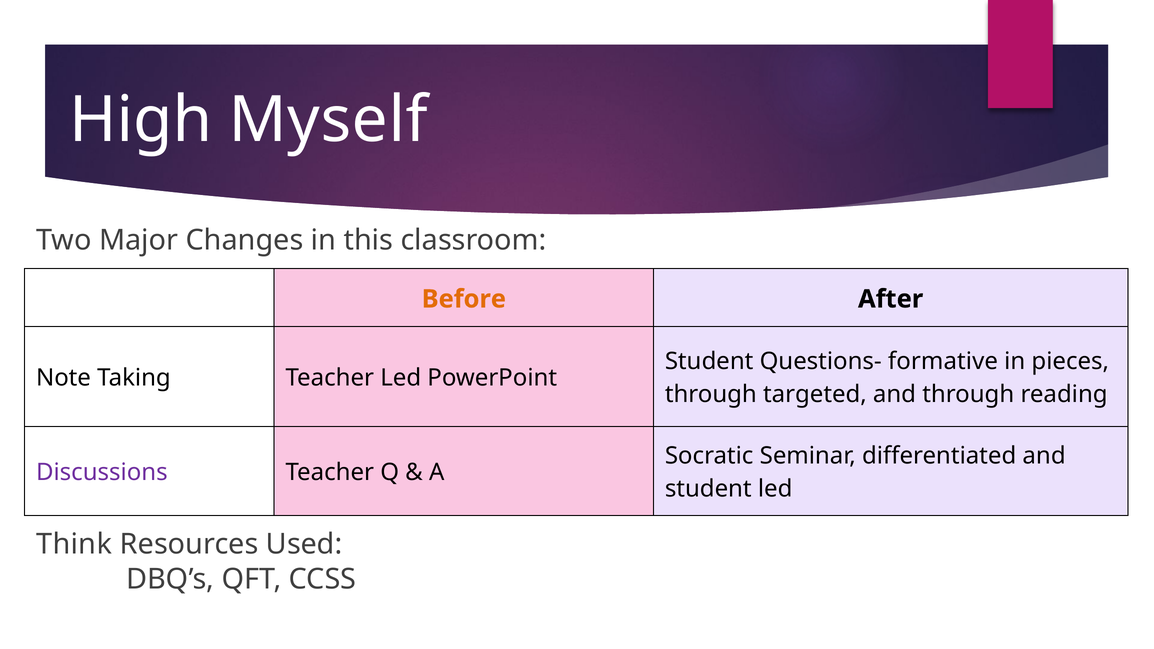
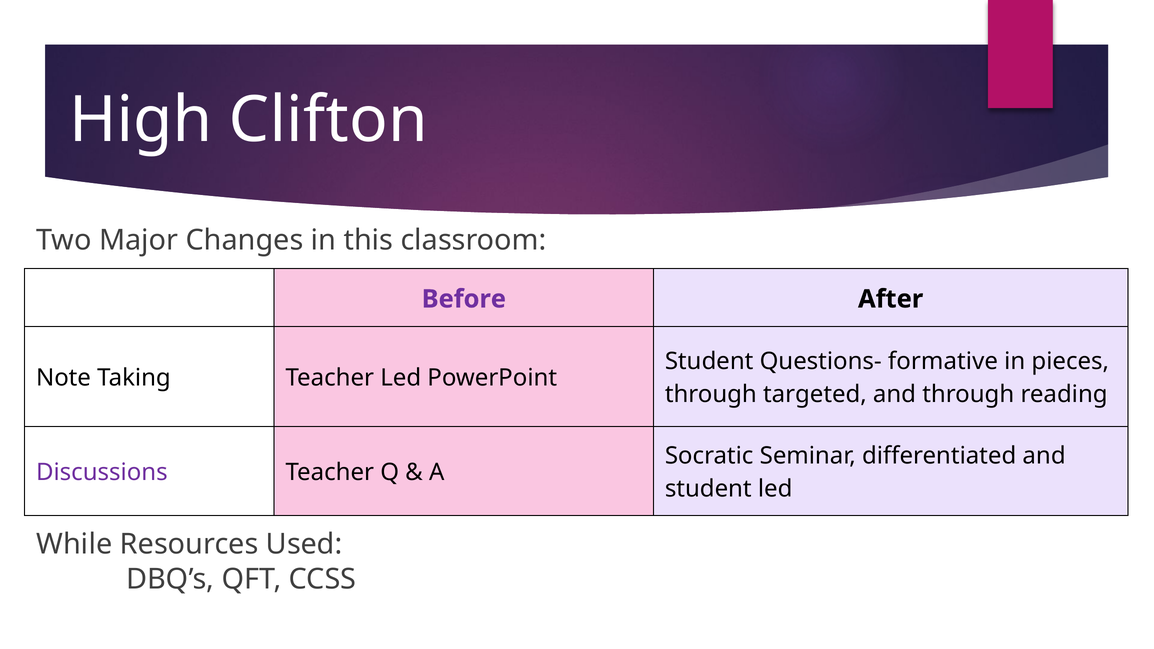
Myself: Myself -> Clifton
Before colour: orange -> purple
Think: Think -> While
